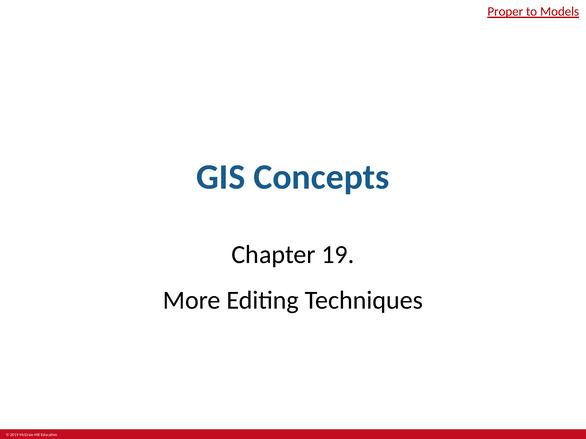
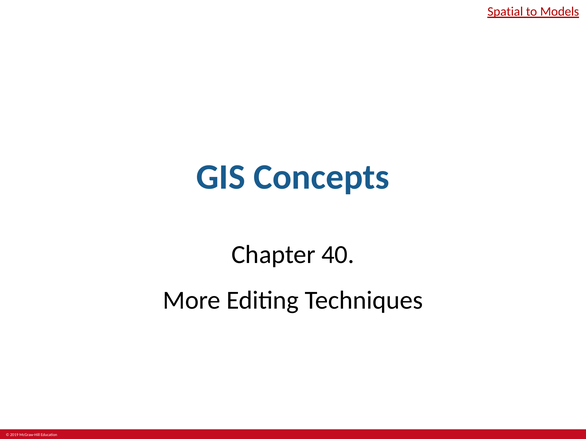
Proper: Proper -> Spatial
19: 19 -> 40
